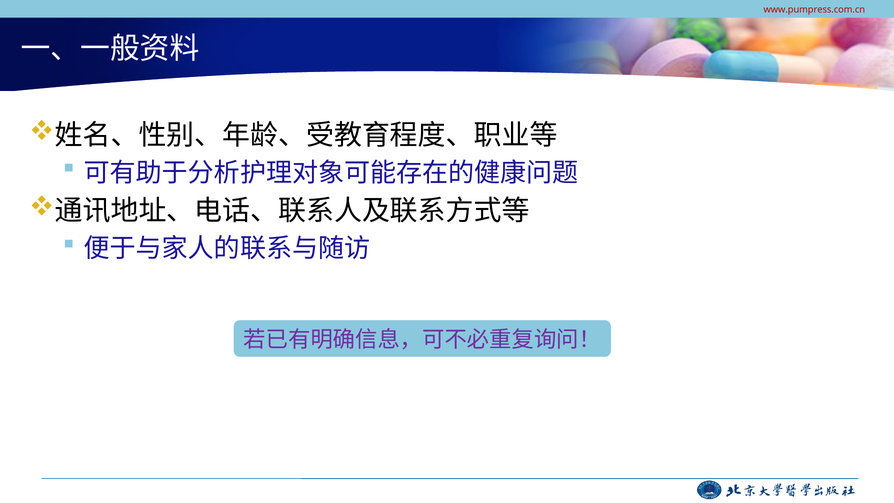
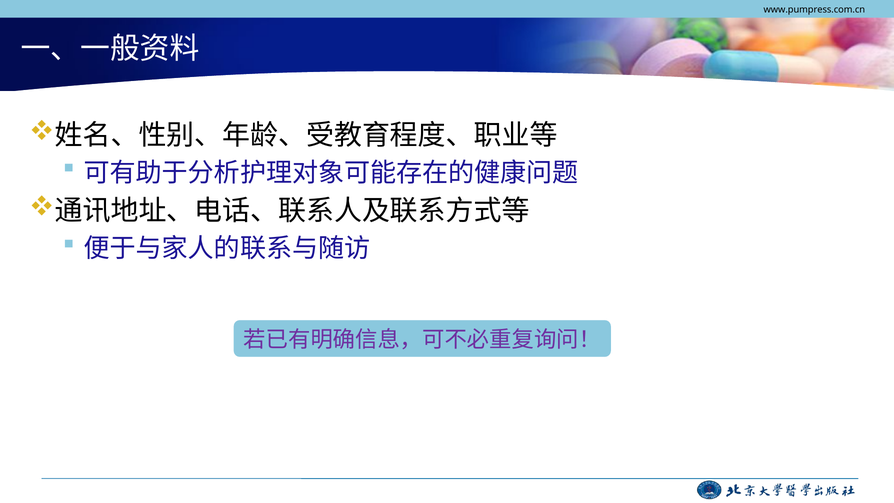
www.pumpress.com.cn colour: red -> black
